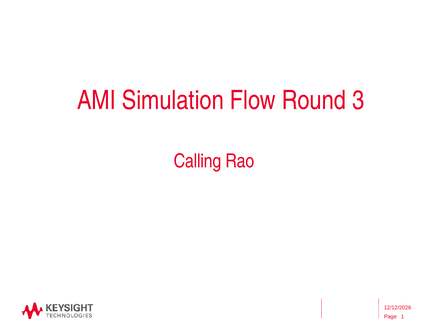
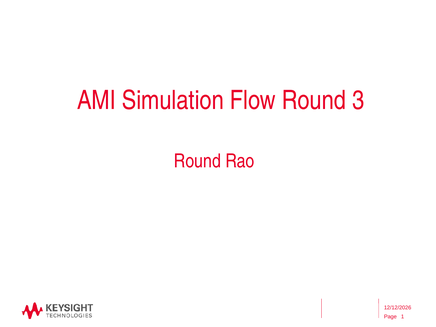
Calling at (197, 161): Calling -> Round
